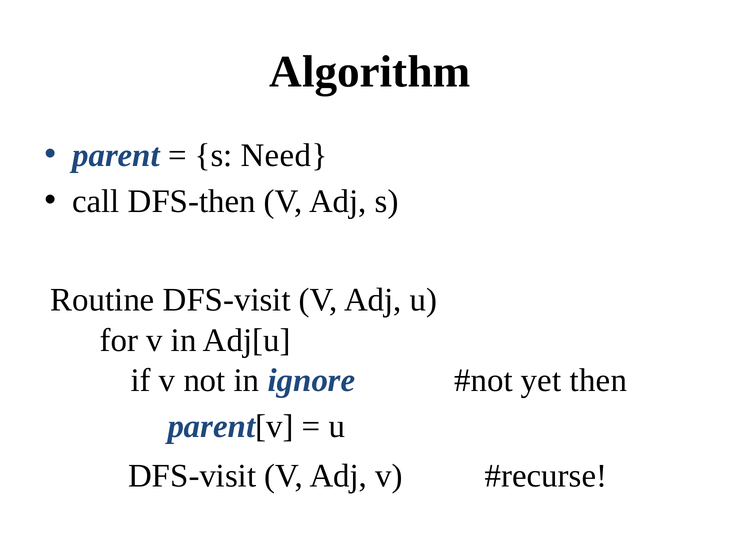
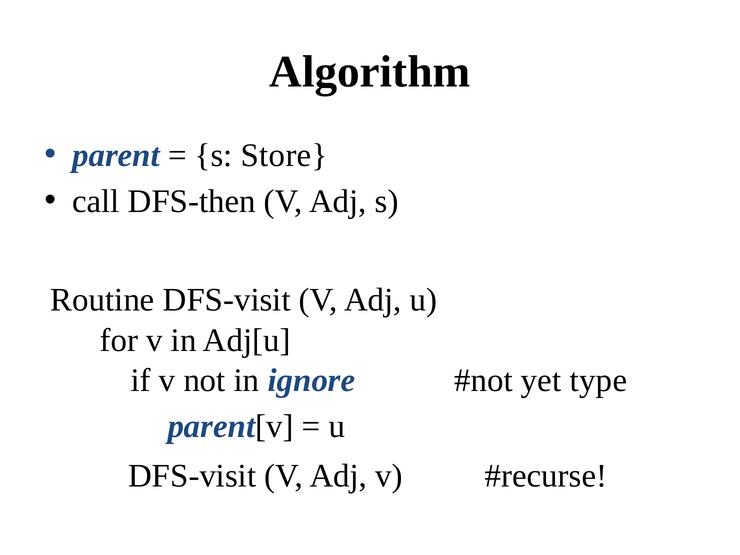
Need: Need -> Store
then: then -> type
